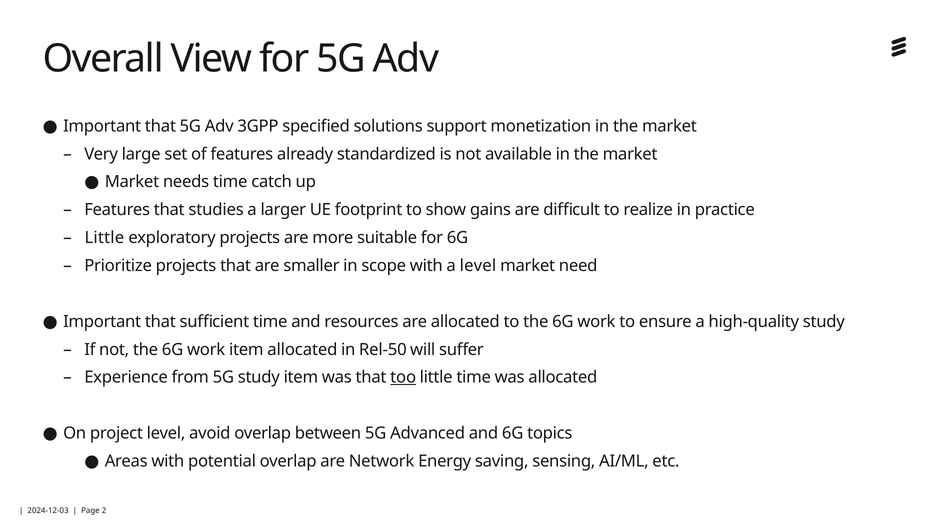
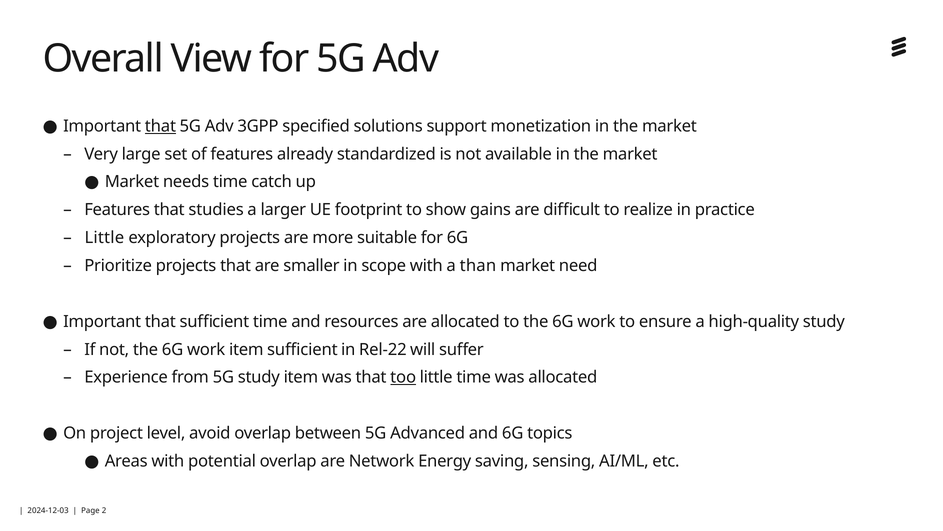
that at (160, 126) underline: none -> present
a level: level -> than
item allocated: allocated -> sufficient
Rel-50: Rel-50 -> Rel-22
